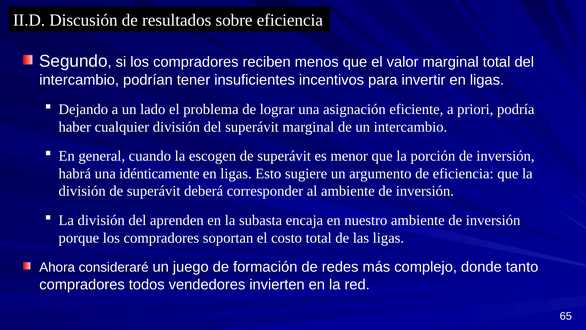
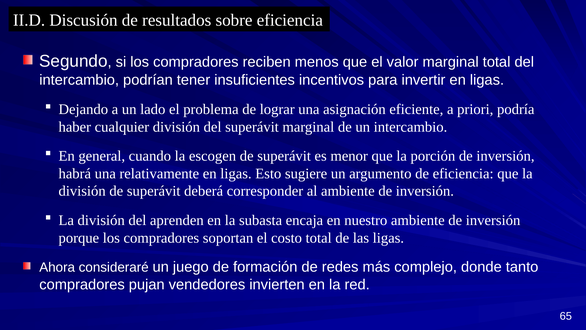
idénticamente: idénticamente -> relativamente
todos: todos -> pujan
